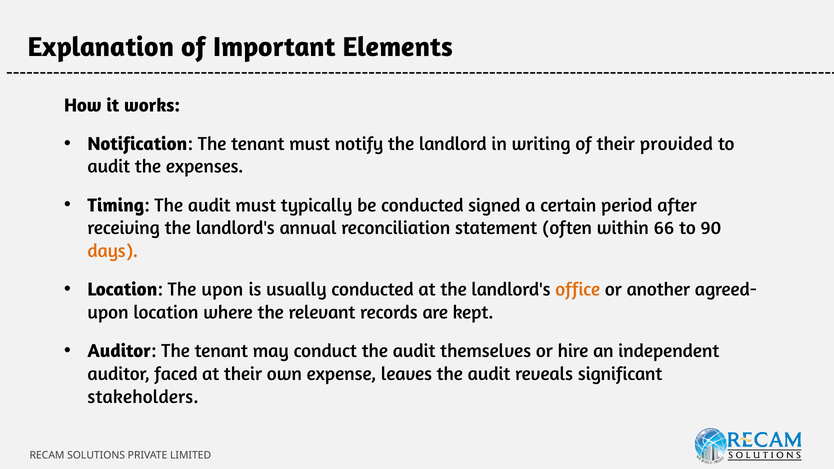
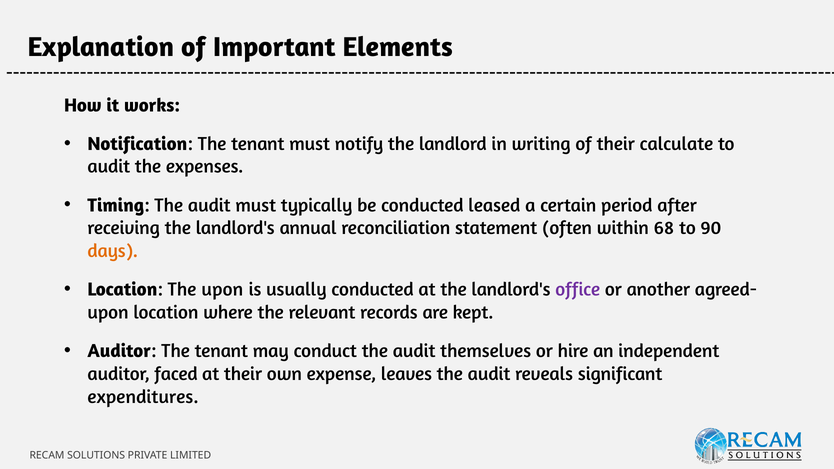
provided: provided -> calculate
signed: signed -> leased
66: 66 -> 68
office colour: orange -> purple
stakeholders: stakeholders -> expenditures
